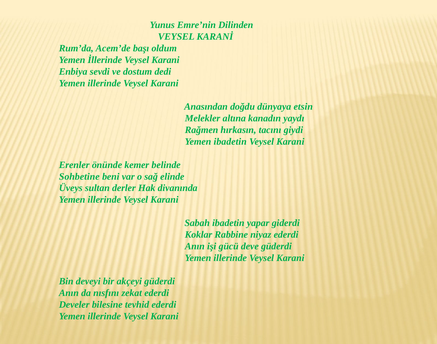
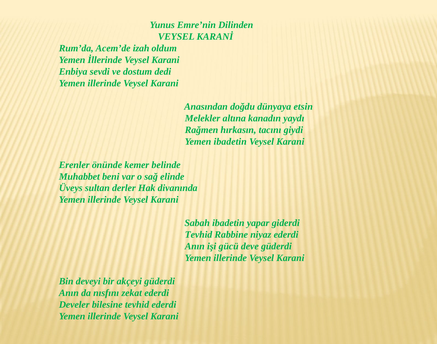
başı: başı -> izah
Sohbetine: Sohbetine -> Muhabbet
Koklar at (199, 235): Koklar -> Tevhid
